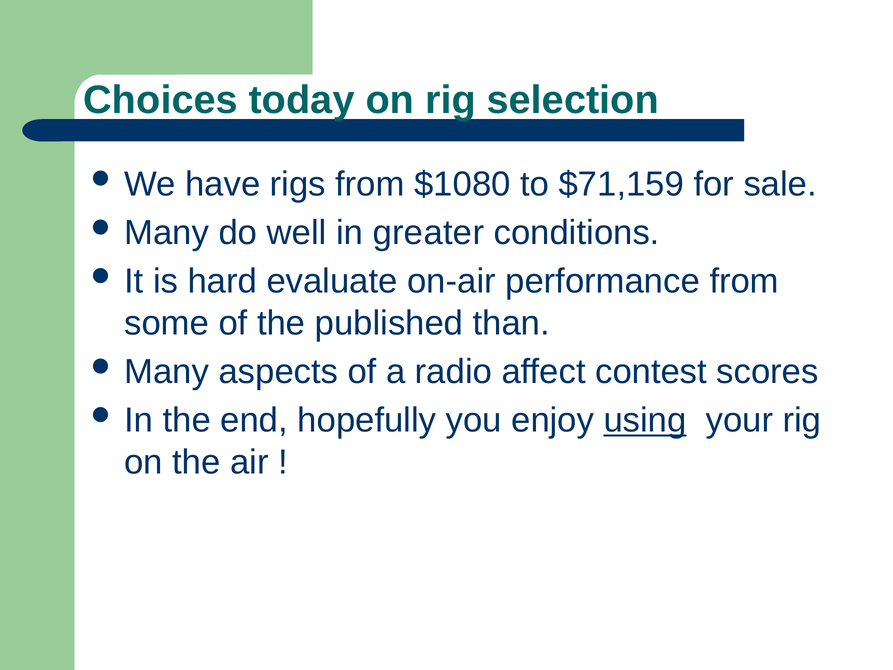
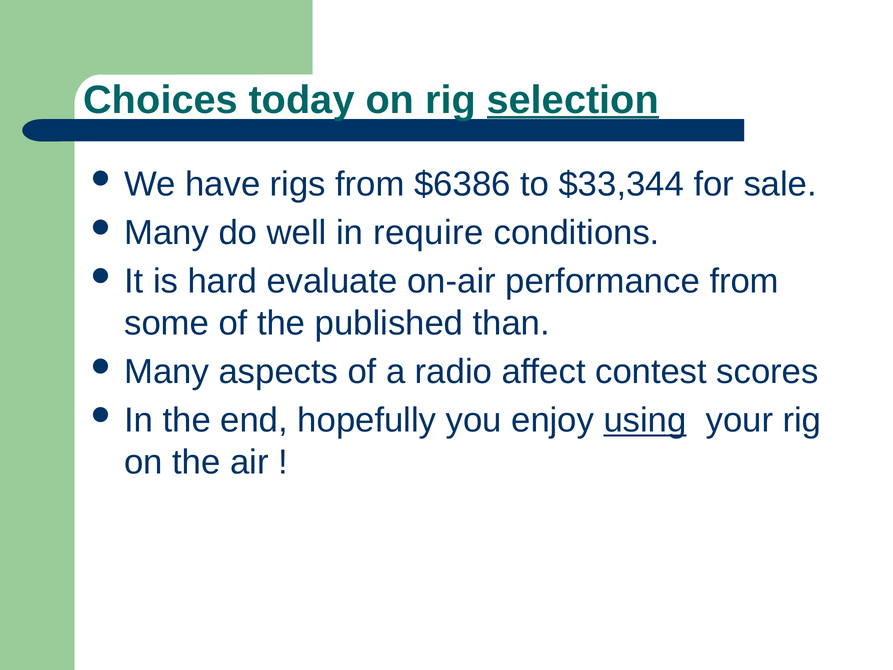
selection underline: none -> present
$1080: $1080 -> $6386
$71,159: $71,159 -> $33,344
greater: greater -> require
